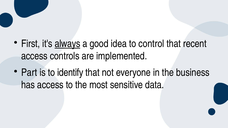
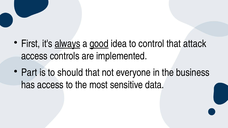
good underline: none -> present
recent: recent -> attack
identify: identify -> should
